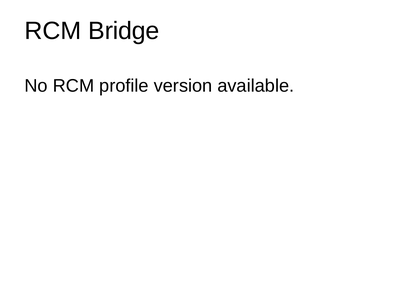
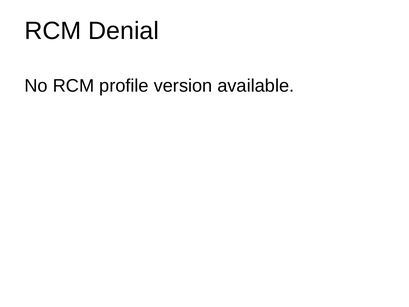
Bridge: Bridge -> Denial
